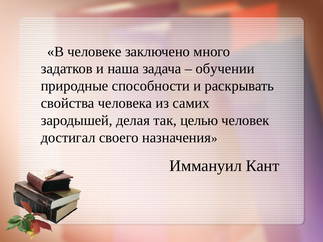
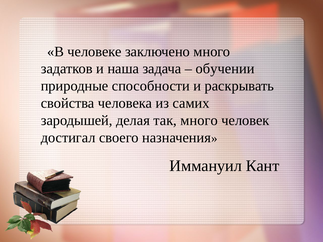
так целью: целью -> много
